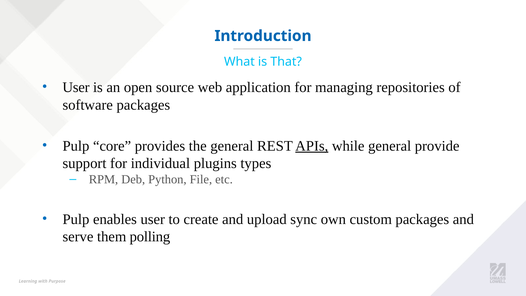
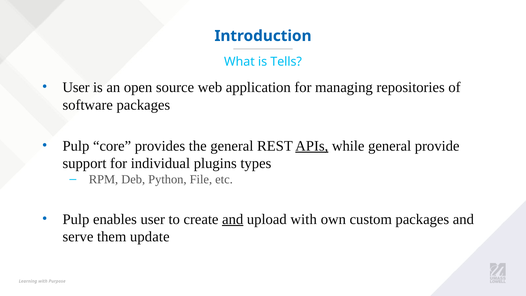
That: That -> Tells
and at (233, 219) underline: none -> present
upload sync: sync -> with
polling: polling -> update
